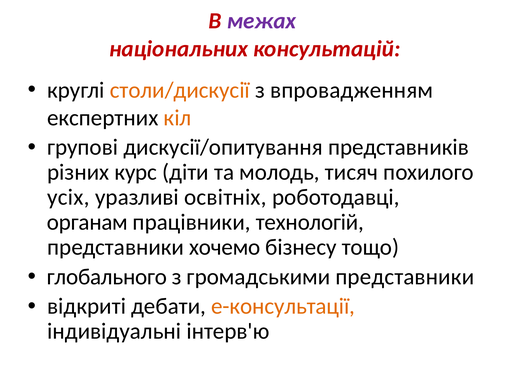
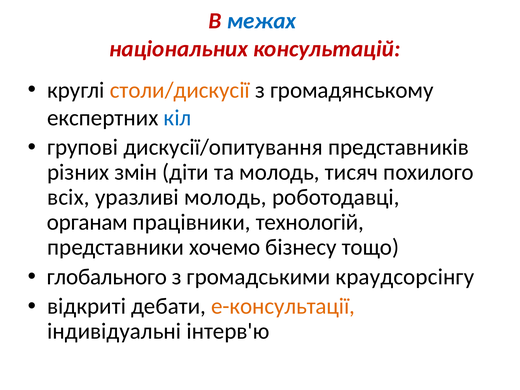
межах colour: purple -> blue
впровадженням: впровадженням -> громадянському
кіл colour: orange -> blue
курс: курс -> змін
усіх: усіх -> всіх
уразливі освітніх: освітніх -> молодь
громадськими представники: представники -> краудсорсінгу
